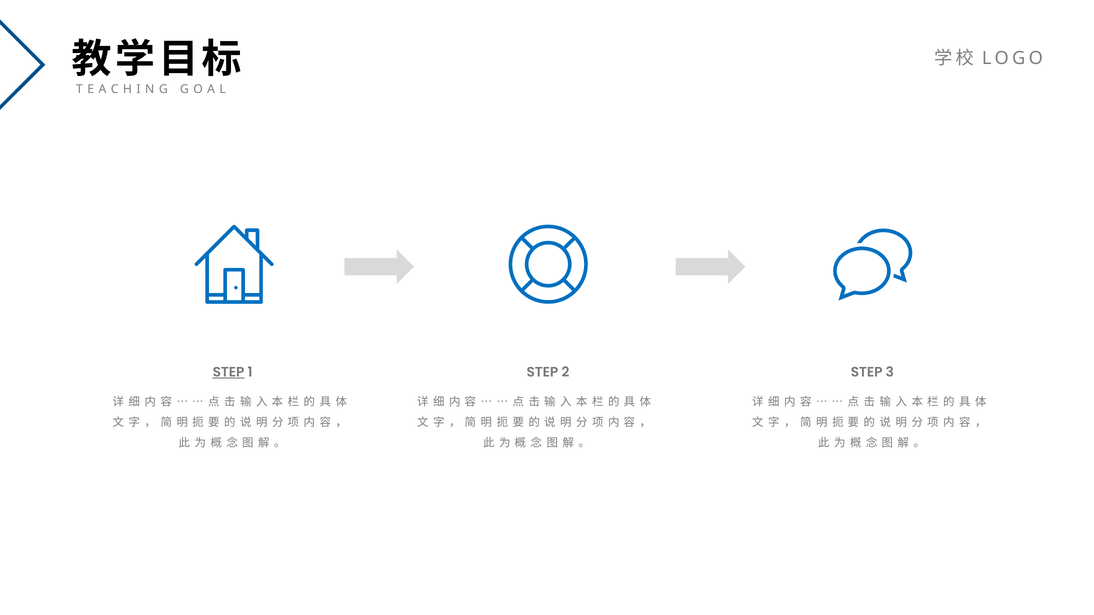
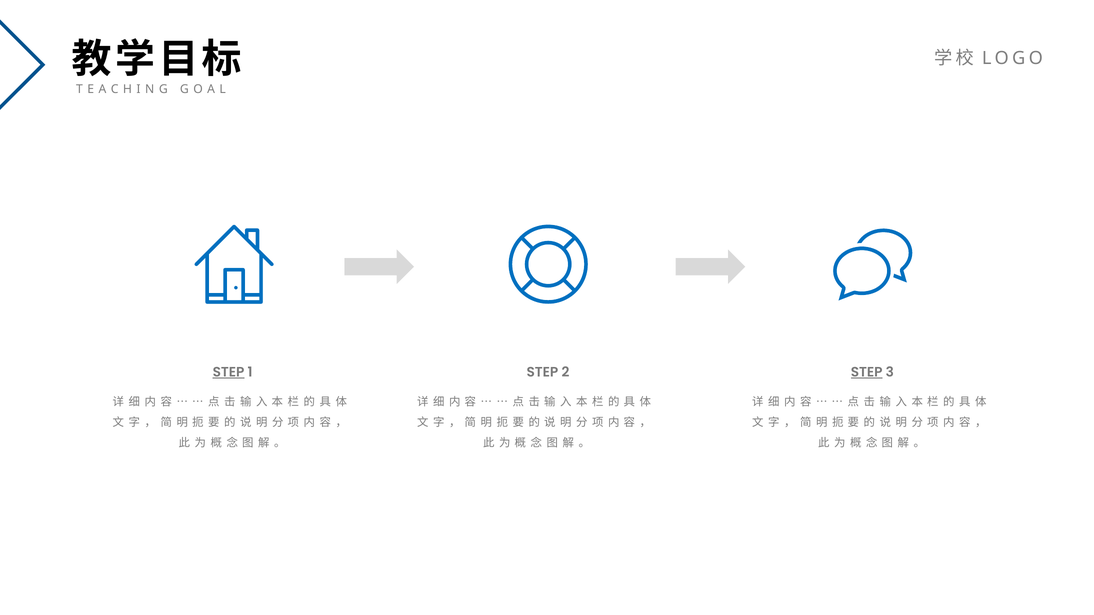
STEP at (867, 372) underline: none -> present
